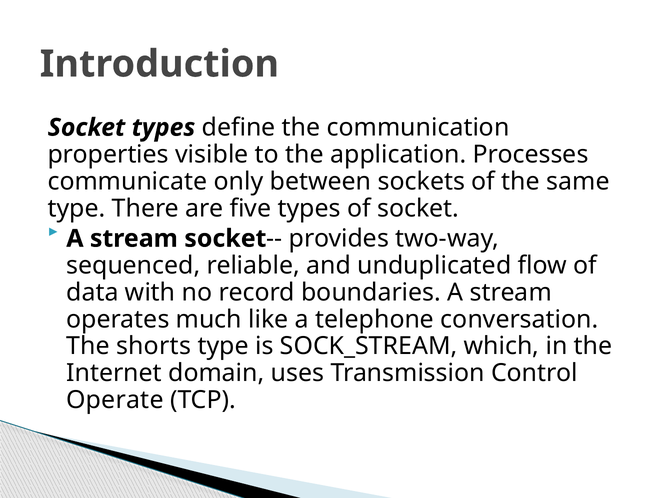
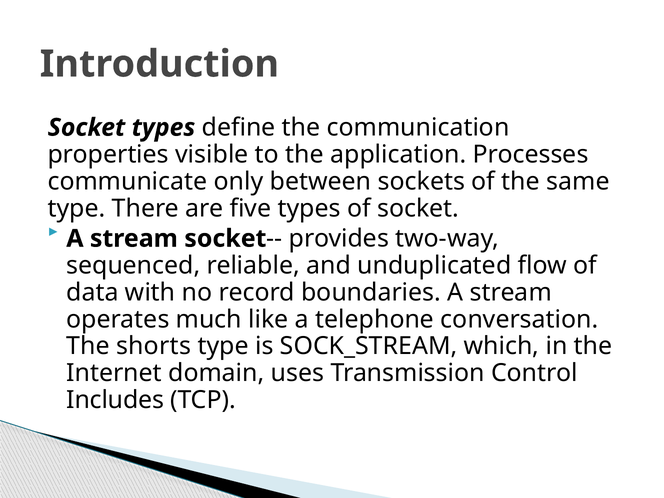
Operate: Operate -> Includes
